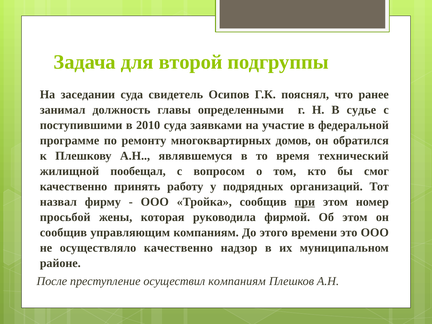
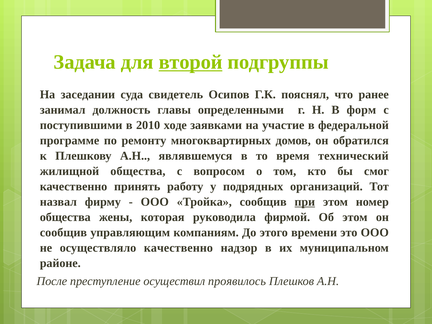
второй underline: none -> present
судье: судье -> форм
2010 суда: суда -> ходе
жилищной пообещал: пообещал -> общества
просьбой at (65, 217): просьбой -> общества
осуществил компаниям: компаниям -> проявилось
